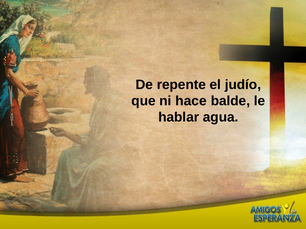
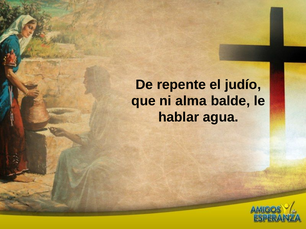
hace: hace -> alma
